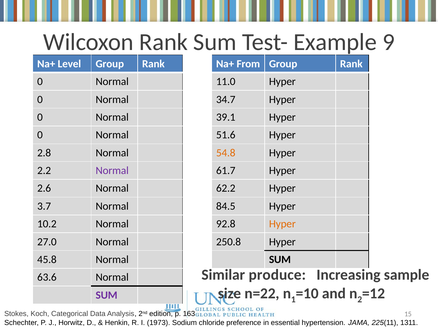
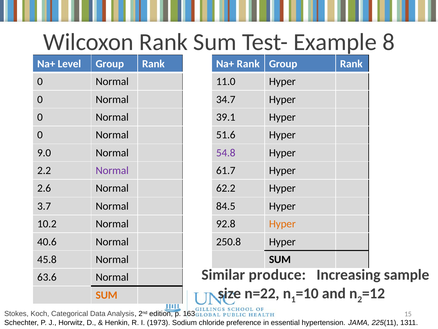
9: 9 -> 8
Na+ From: From -> Rank
2.8: 2.8 -> 9.0
54.8 colour: orange -> purple
27.0: 27.0 -> 40.6
SUM at (107, 295) colour: purple -> orange
